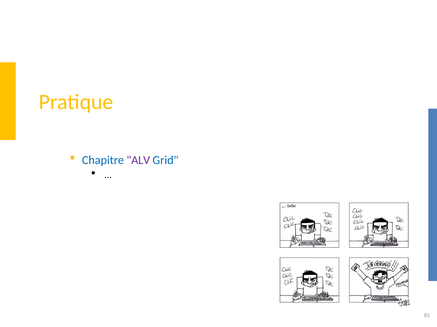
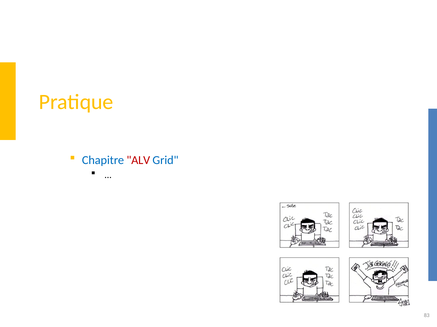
ALV colour: purple -> red
